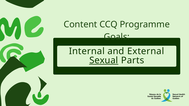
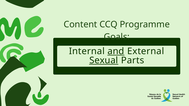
and underline: none -> present
